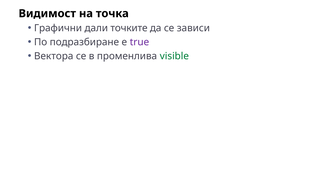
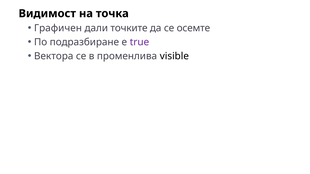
Графични: Графични -> Графичен
зависи: зависи -> осемте
visible colour: green -> black
